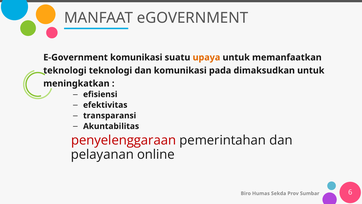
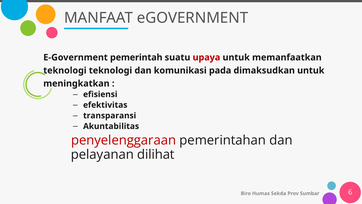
E-Government komunikasi: komunikasi -> pemerintah
upaya colour: orange -> red
online: online -> dilihat
